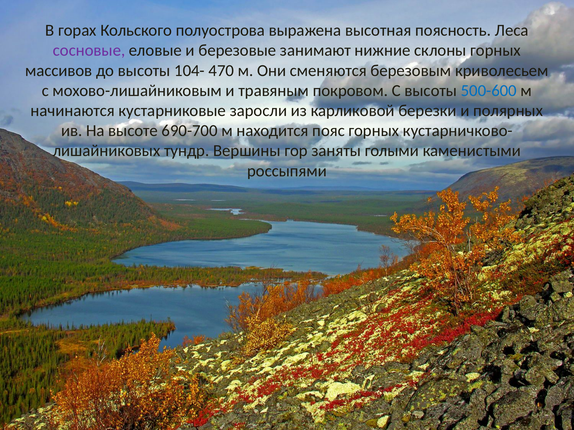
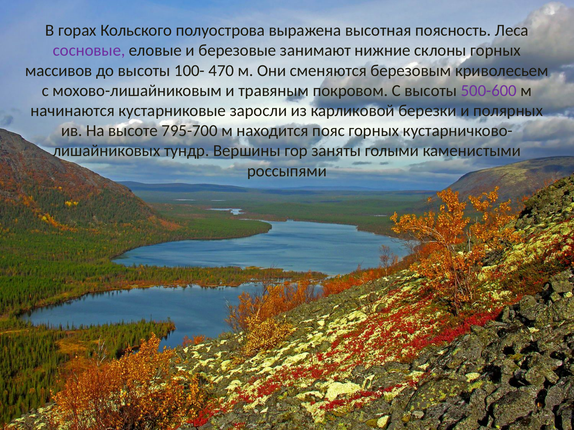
104-: 104- -> 100-
500-600 colour: blue -> purple
690-700: 690-700 -> 795-700
